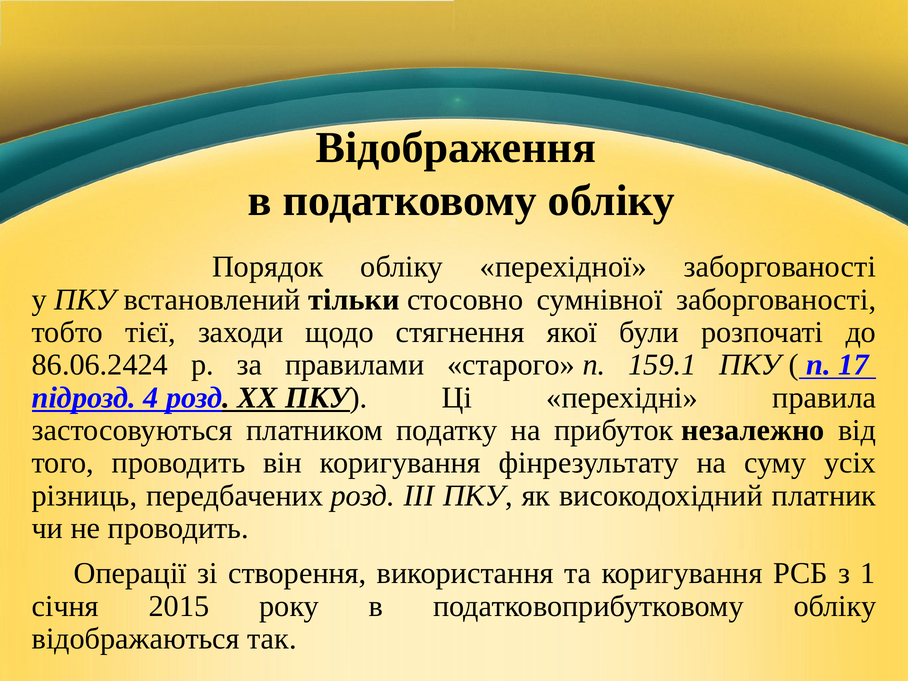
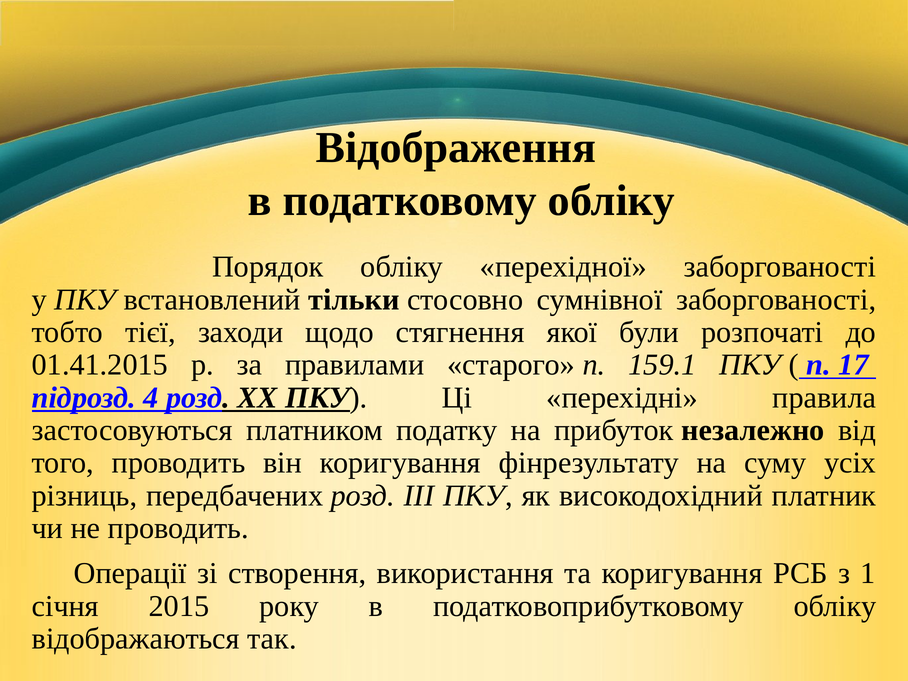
86.06.2424: 86.06.2424 -> 01.41.2015
